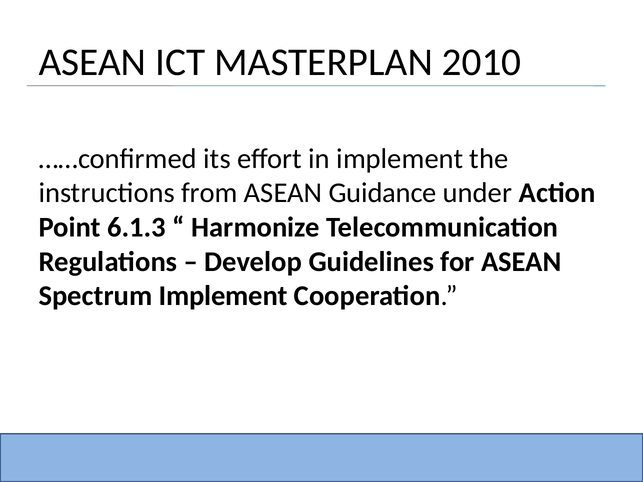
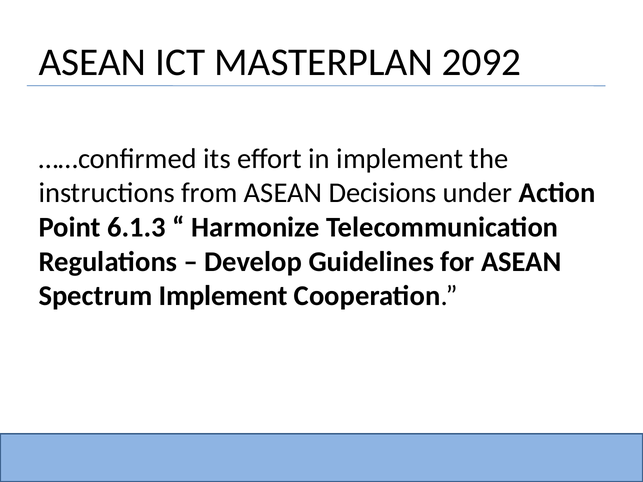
2010: 2010 -> 2092
Guidance: Guidance -> Decisions
